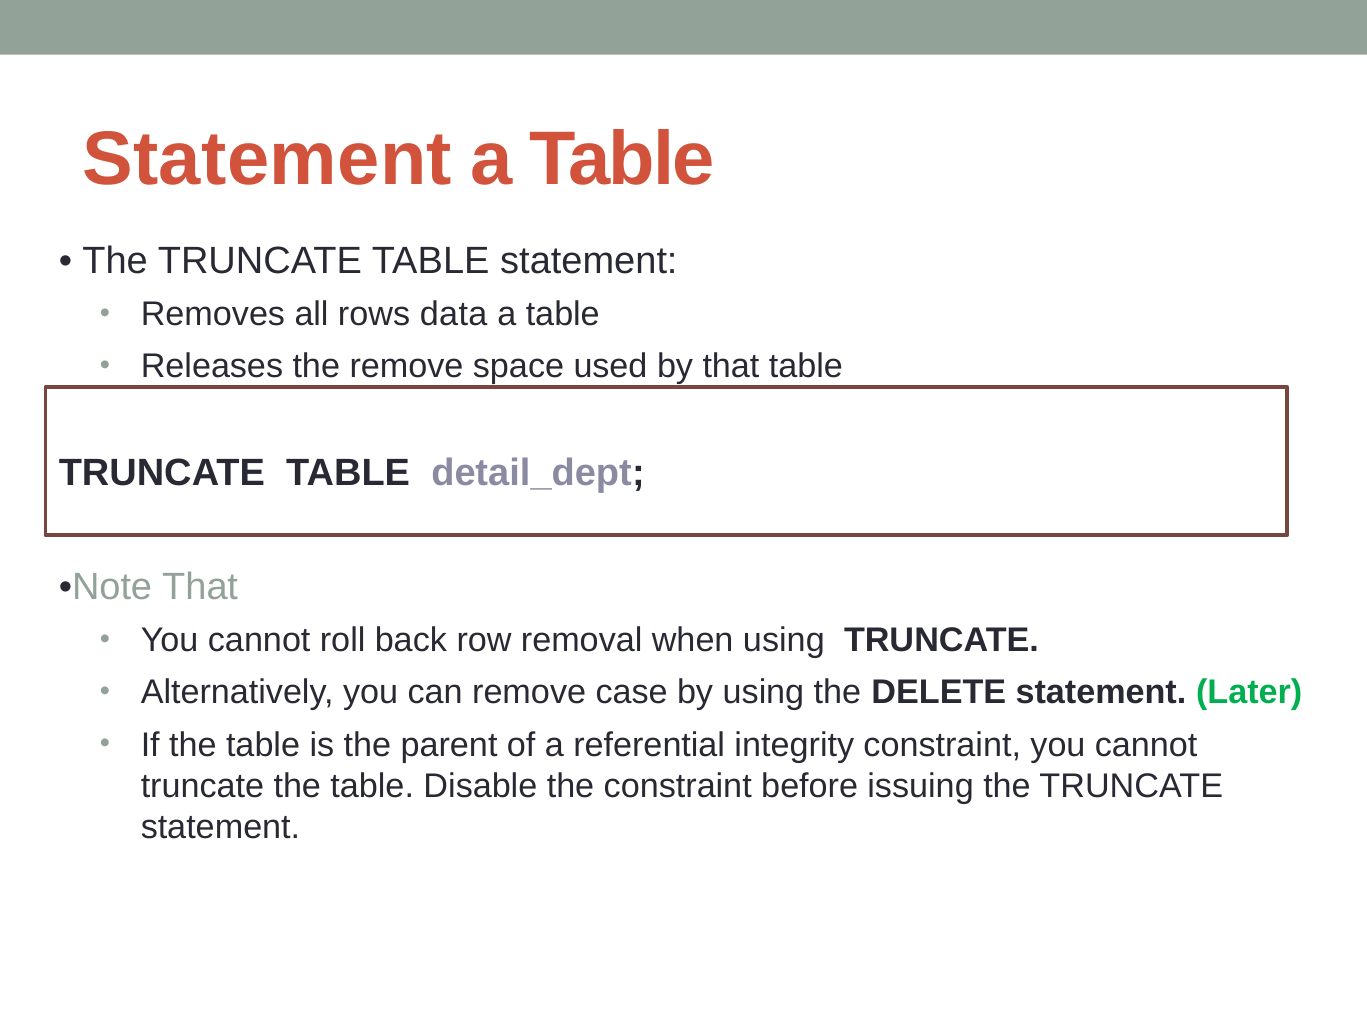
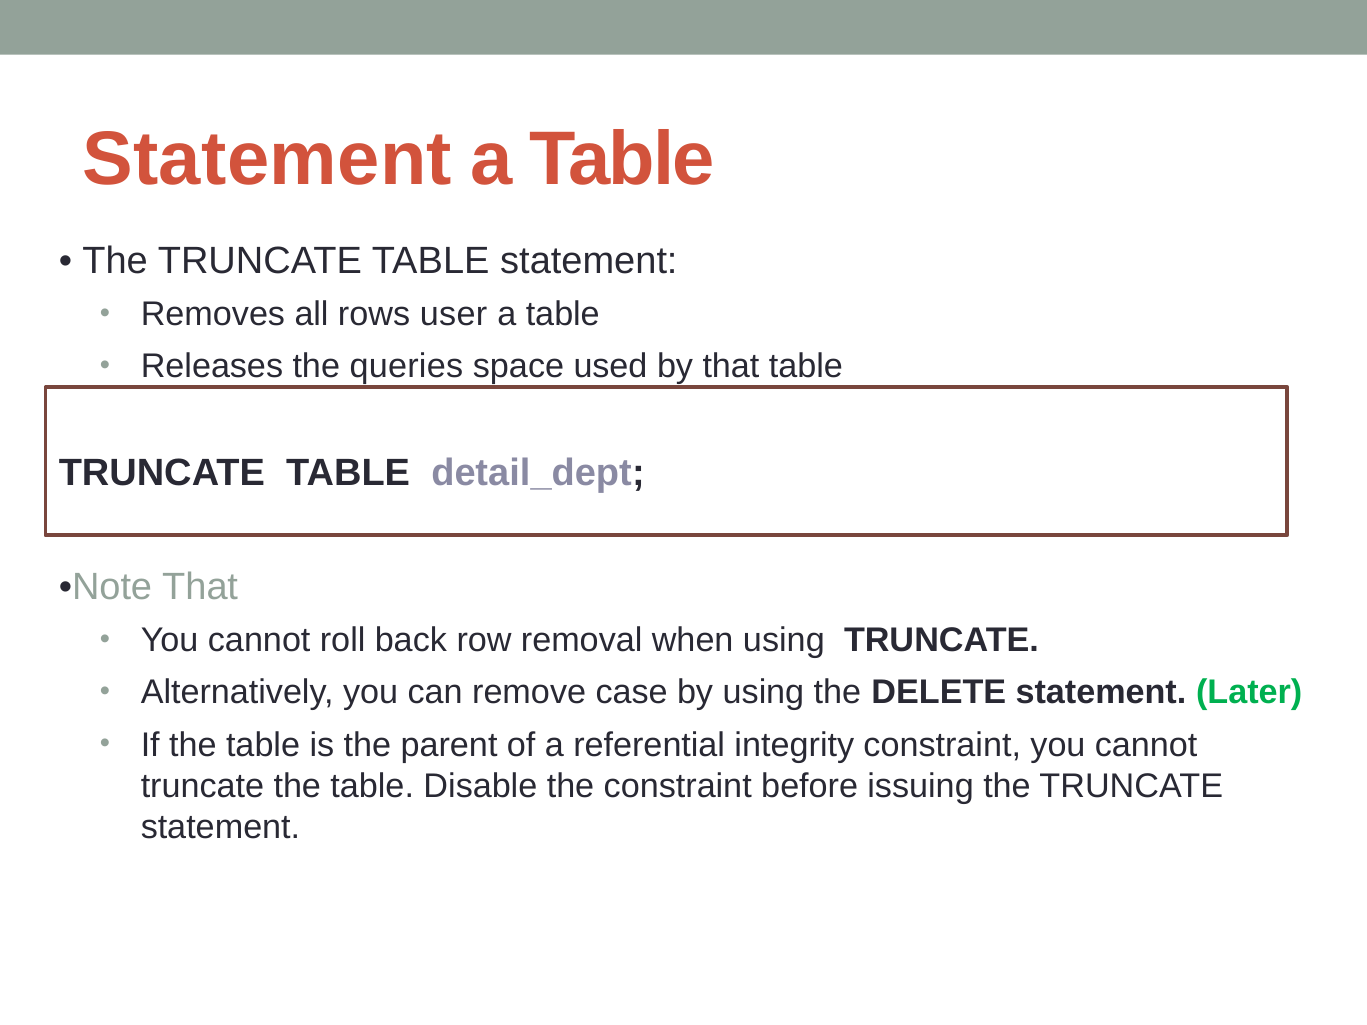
data: data -> user
the remove: remove -> queries
